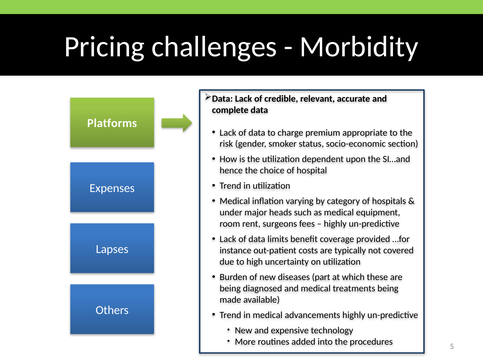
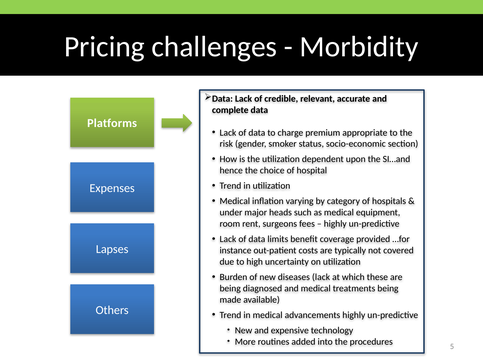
diseases part: part -> lack
